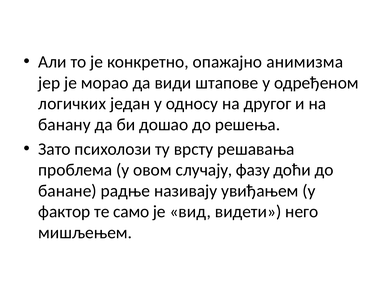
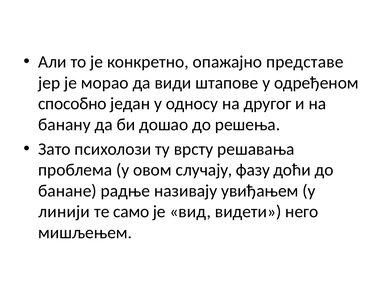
анимизма: анимизма -> представе
логичких: логичких -> способно
фактор: фактор -> линији
